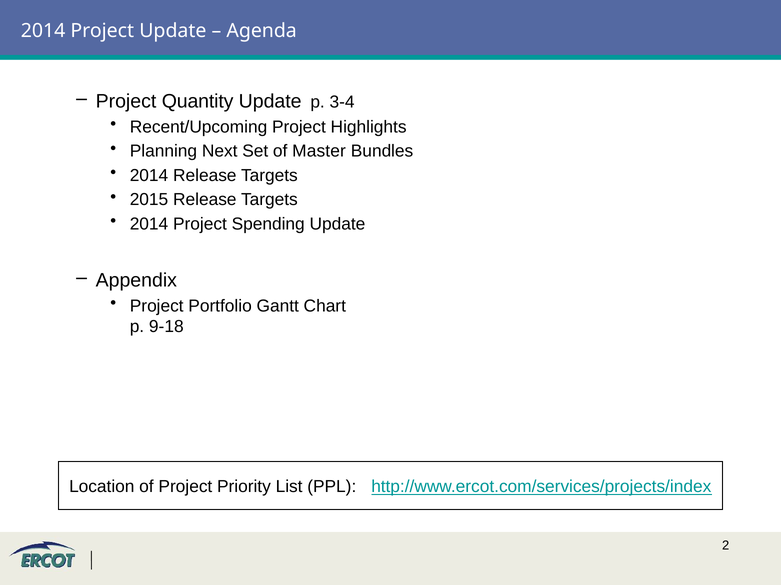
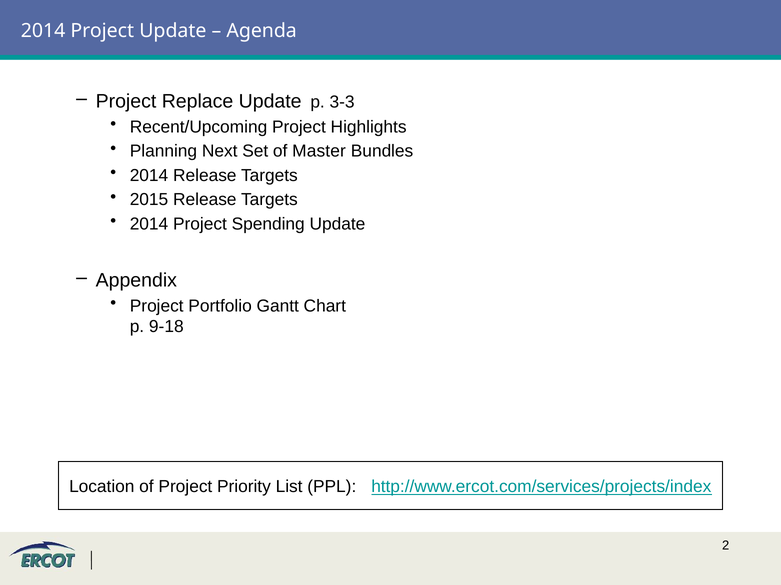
Quantity: Quantity -> Replace
3-4: 3-4 -> 3-3
